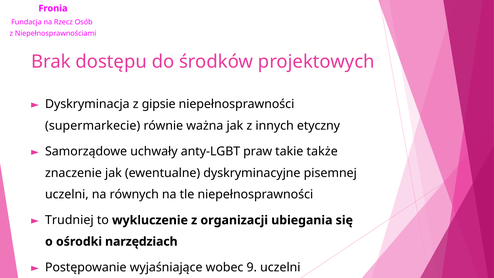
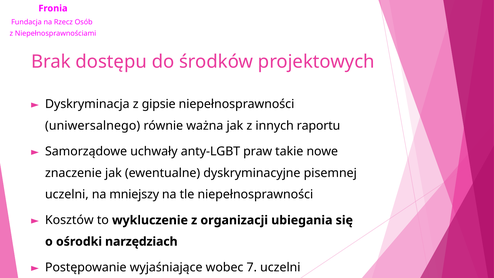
supermarkecie: supermarkecie -> uniwersalnego
etyczny: etyczny -> raportu
także: także -> nowe
równych: równych -> mniejszy
Trudniej: Trudniej -> Kosztów
9: 9 -> 7
